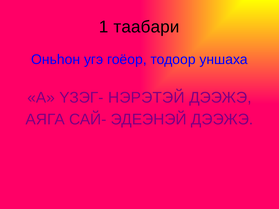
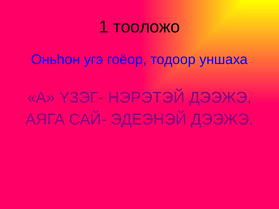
таабари: таабари -> тооложо
